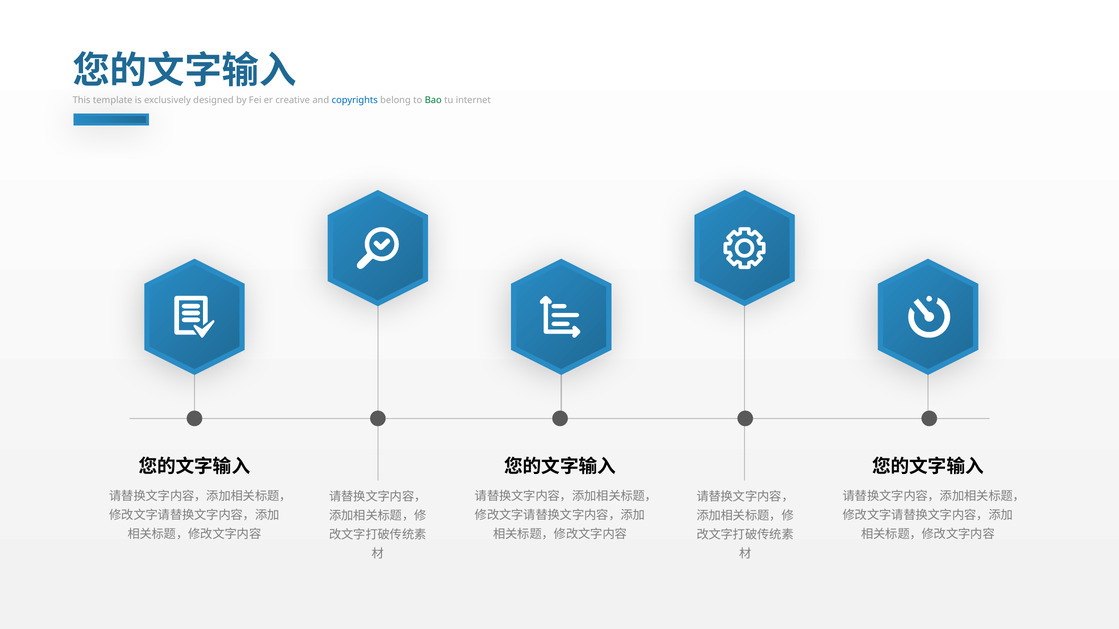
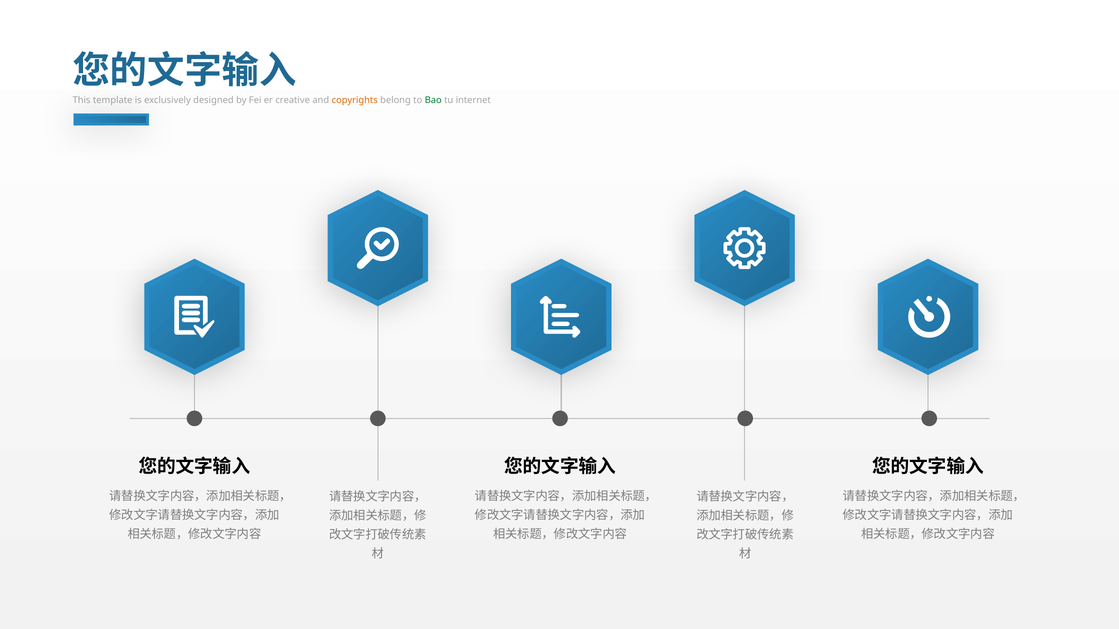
copyrights colour: blue -> orange
